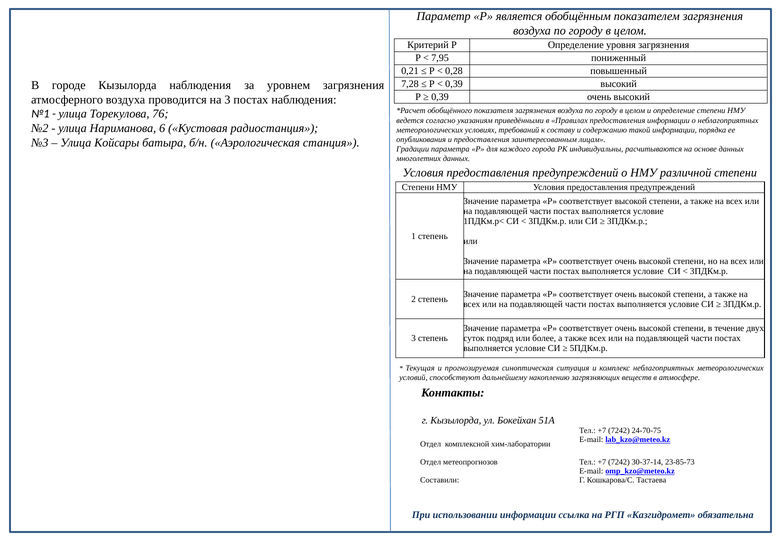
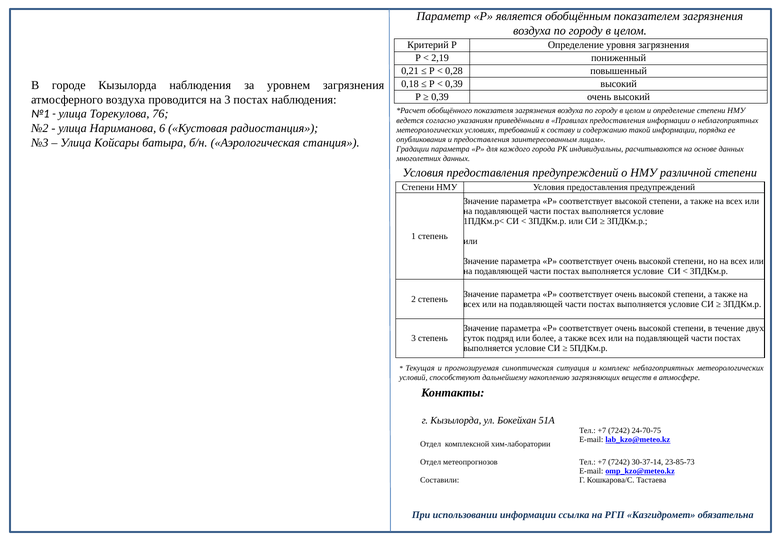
7,95: 7,95 -> 2,19
7,28: 7,28 -> 0,18
